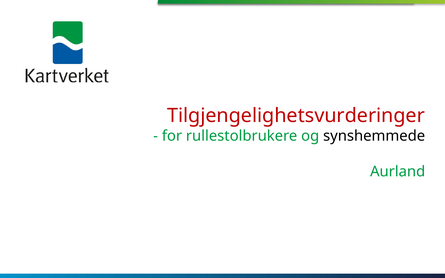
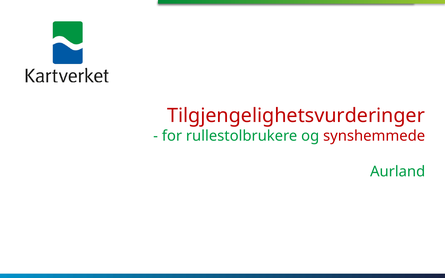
synshemmede colour: black -> red
